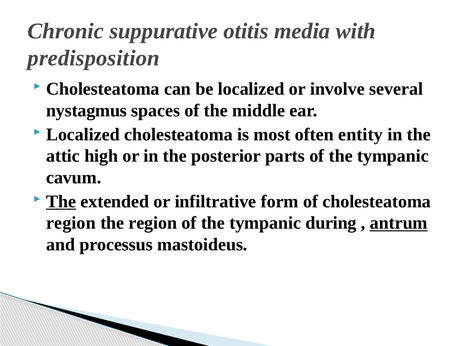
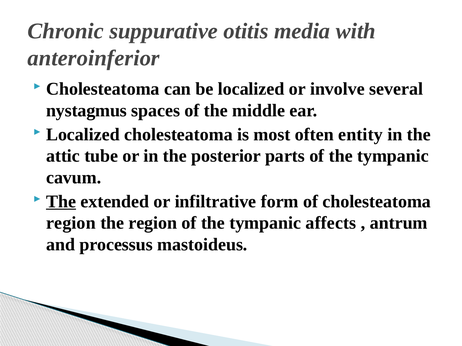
predisposition: predisposition -> anteroinferior
high: high -> tube
during: during -> affects
antrum underline: present -> none
